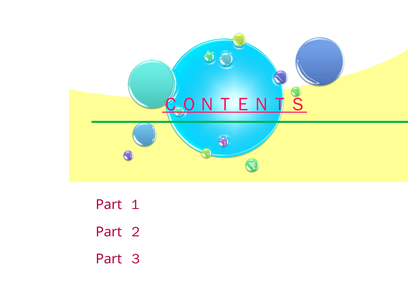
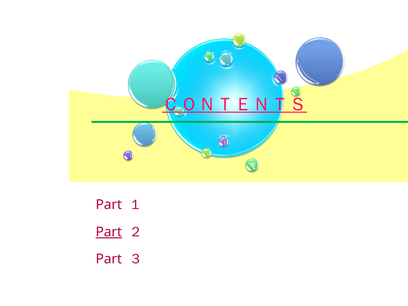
Part at (109, 232) underline: none -> present
